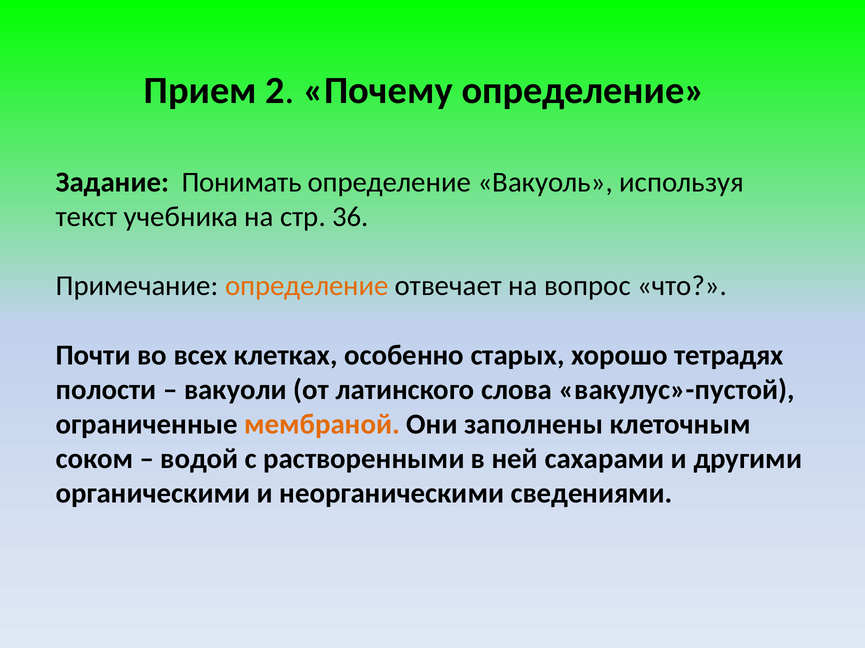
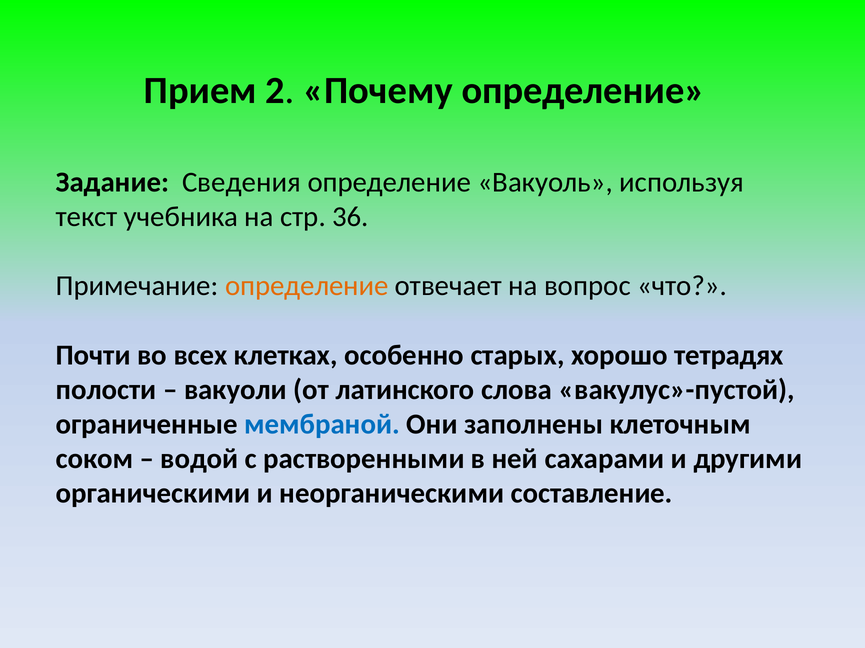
Понимать: Понимать -> Сведения
мембраной colour: orange -> blue
сведениями: сведениями -> составление
